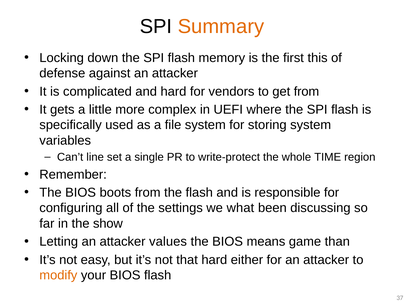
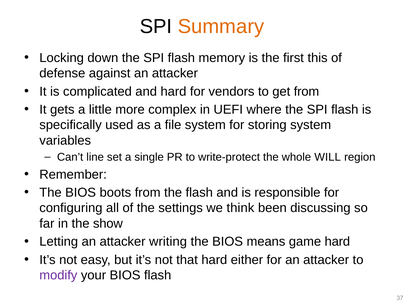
TIME: TIME -> WILL
what: what -> think
values: values -> writing
game than: than -> hard
modify colour: orange -> purple
